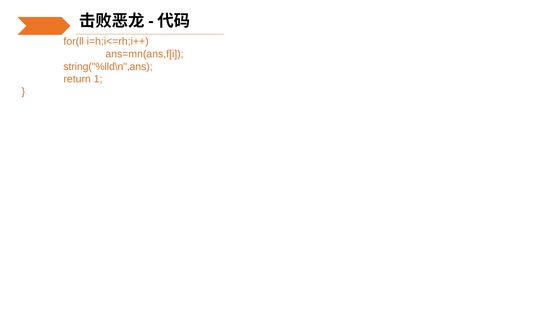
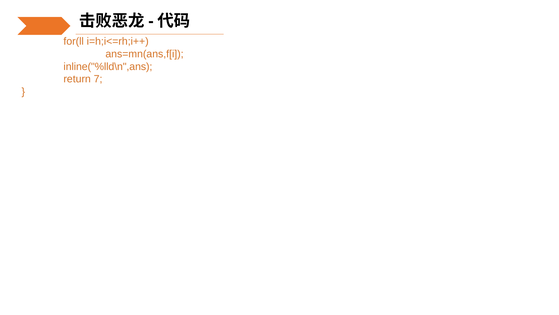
string("%lld\n",ans: string("%lld\n",ans -> inline("%lld\n",ans
1: 1 -> 7
